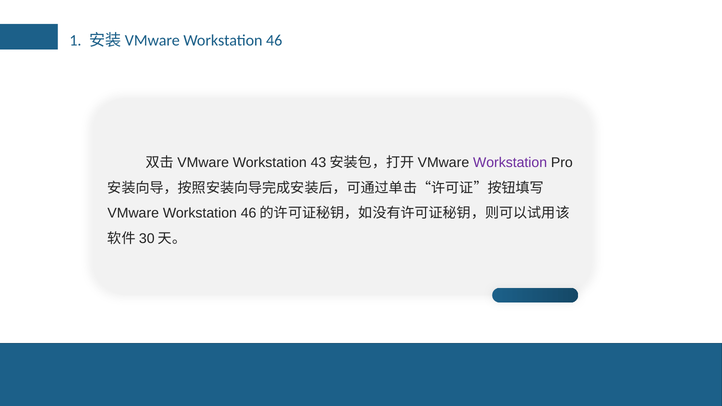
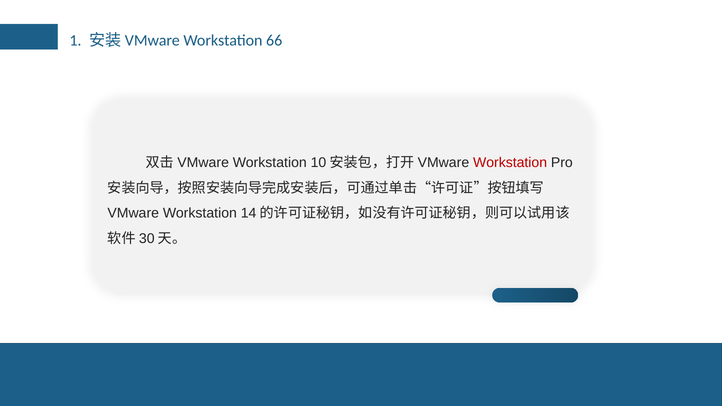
46 at (274, 40): 46 -> 66
43: 43 -> 10
Workstation at (510, 163) colour: purple -> red
46 at (249, 213): 46 -> 14
